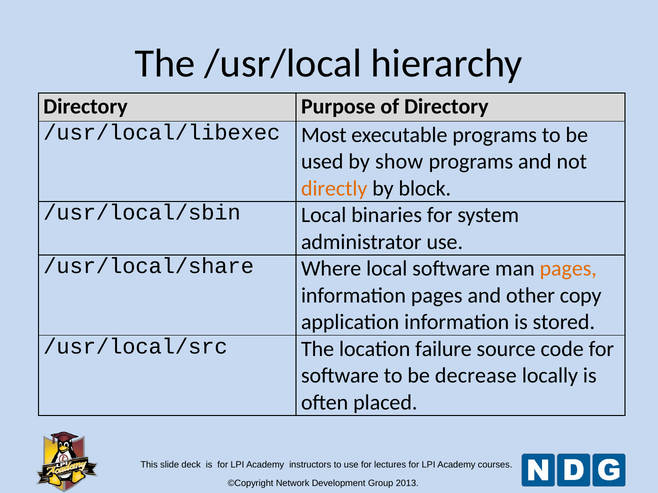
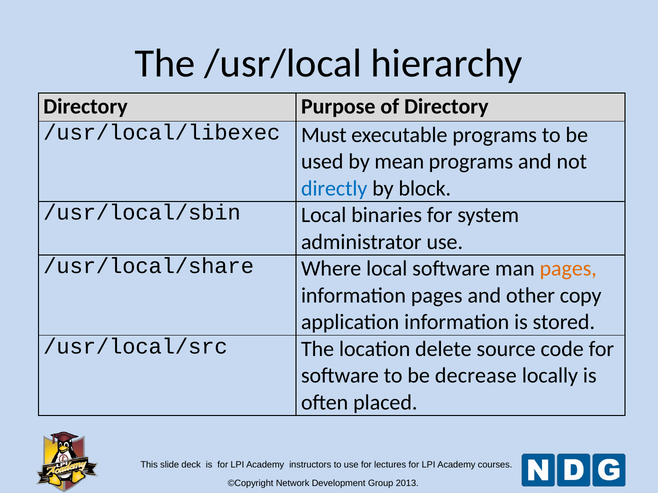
Most: Most -> Must
show: show -> mean
directly colour: orange -> blue
failure: failure -> delete
